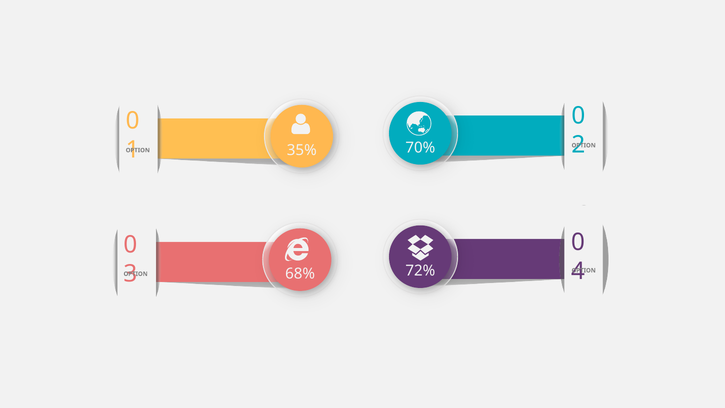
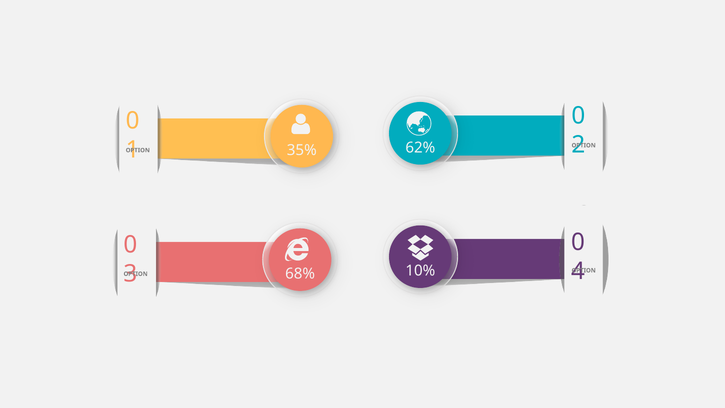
70%: 70% -> 62%
72%: 72% -> 10%
